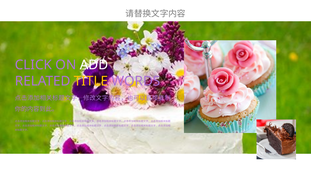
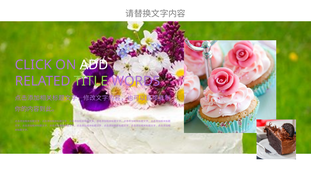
TITLE colour: yellow -> light green
